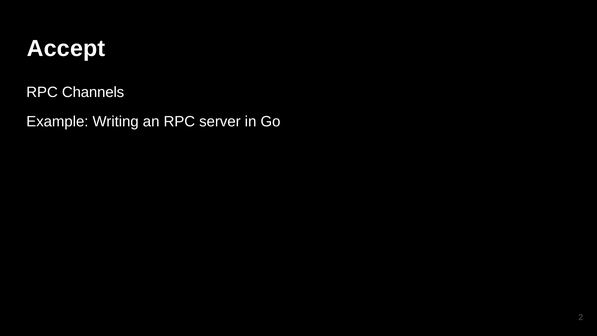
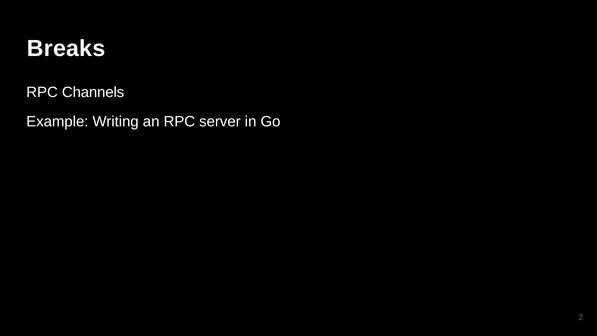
Accept: Accept -> Breaks
